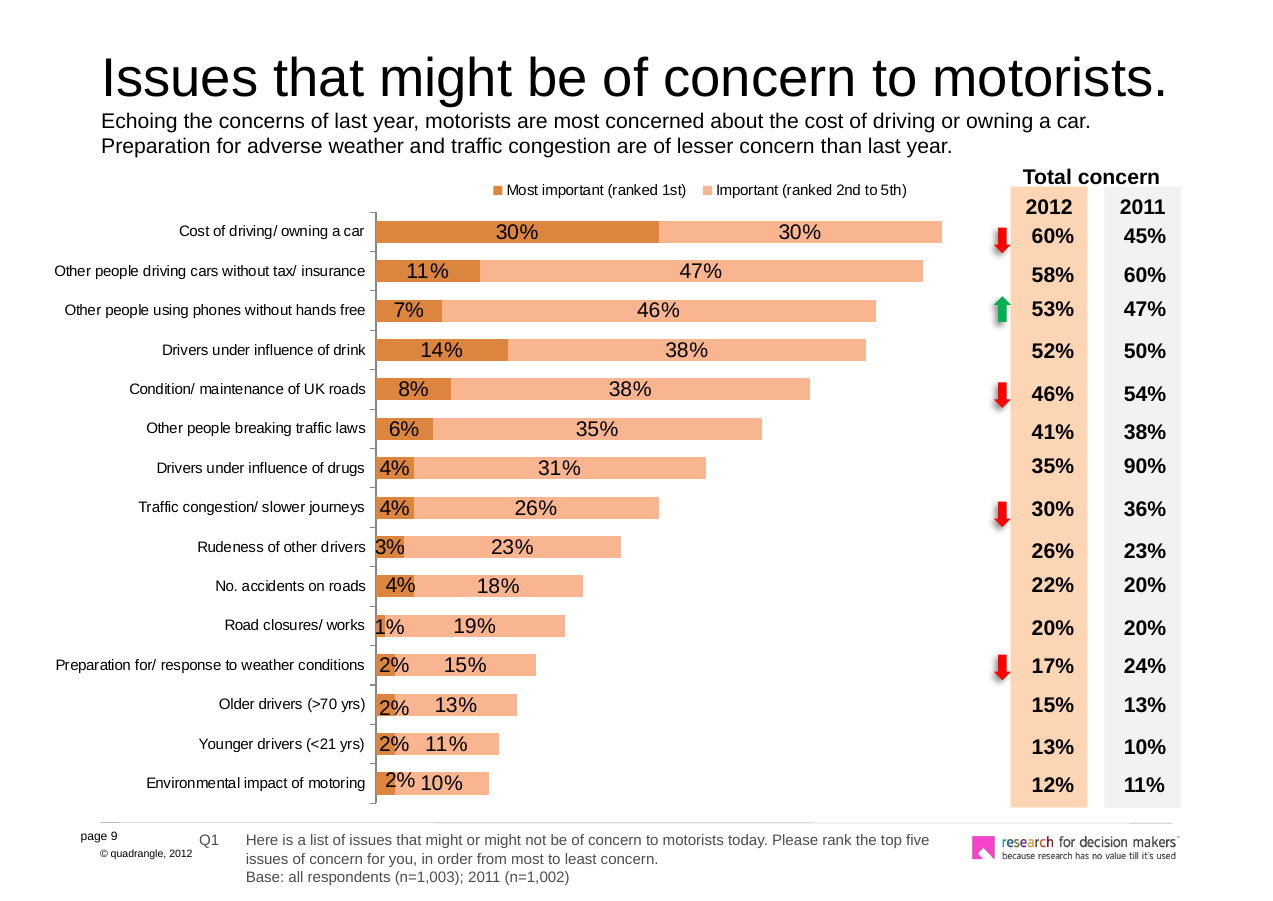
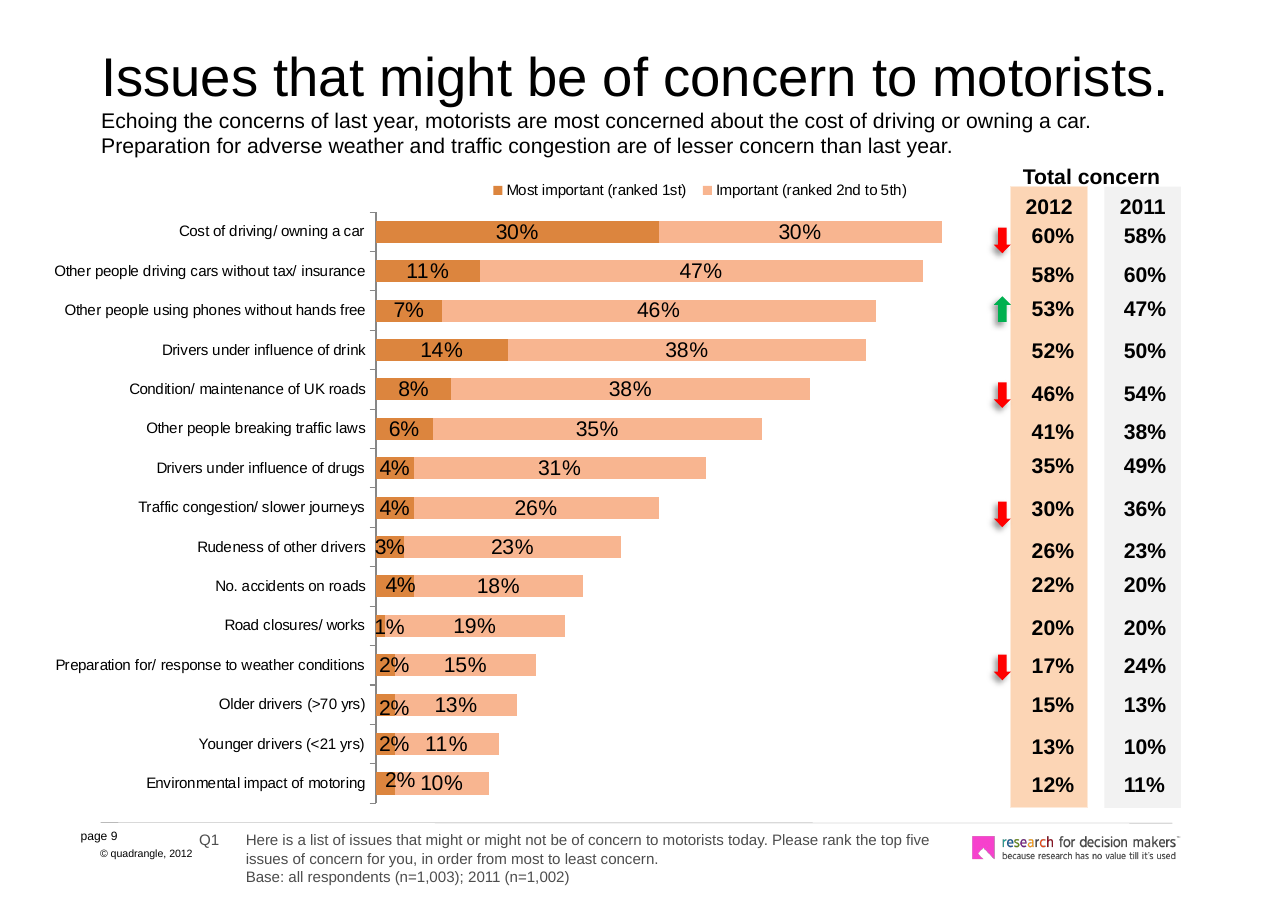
45% at (1145, 237): 45% -> 58%
90%: 90% -> 49%
